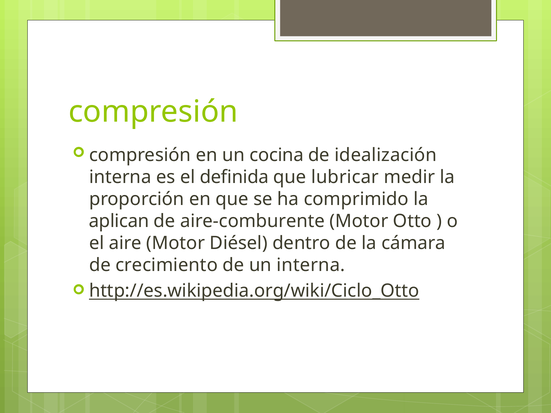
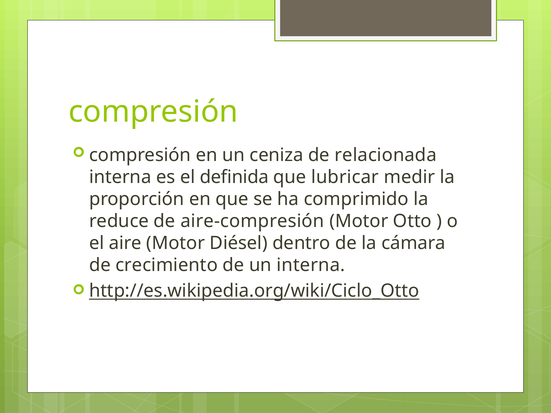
cocina: cocina -> ceniza
idealización: idealización -> relacionada
aplican: aplican -> reduce
aire-comburente: aire-comburente -> aire-compresión
